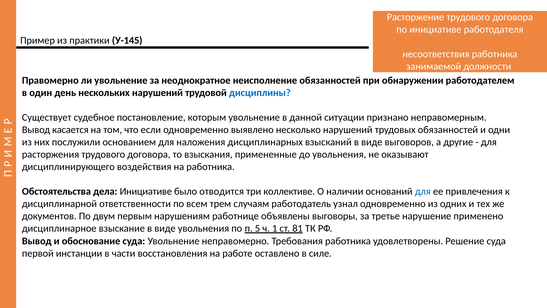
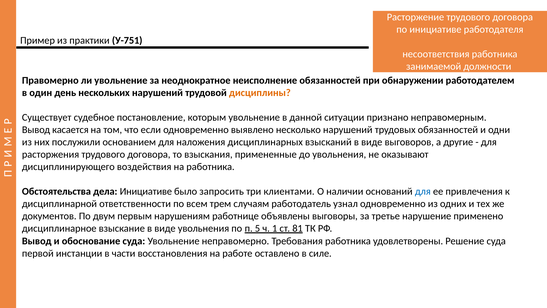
У-145: У-145 -> У-751
дисциплины colour: blue -> orange
отводится: отводится -> запросить
коллективе: коллективе -> клиентами
